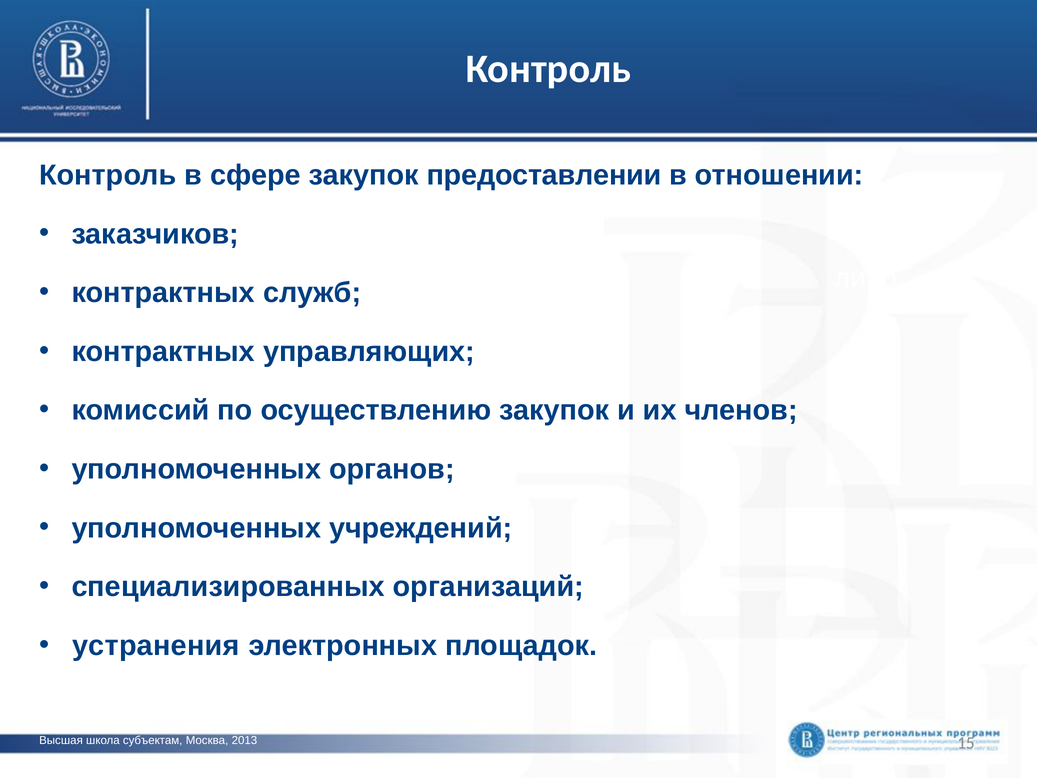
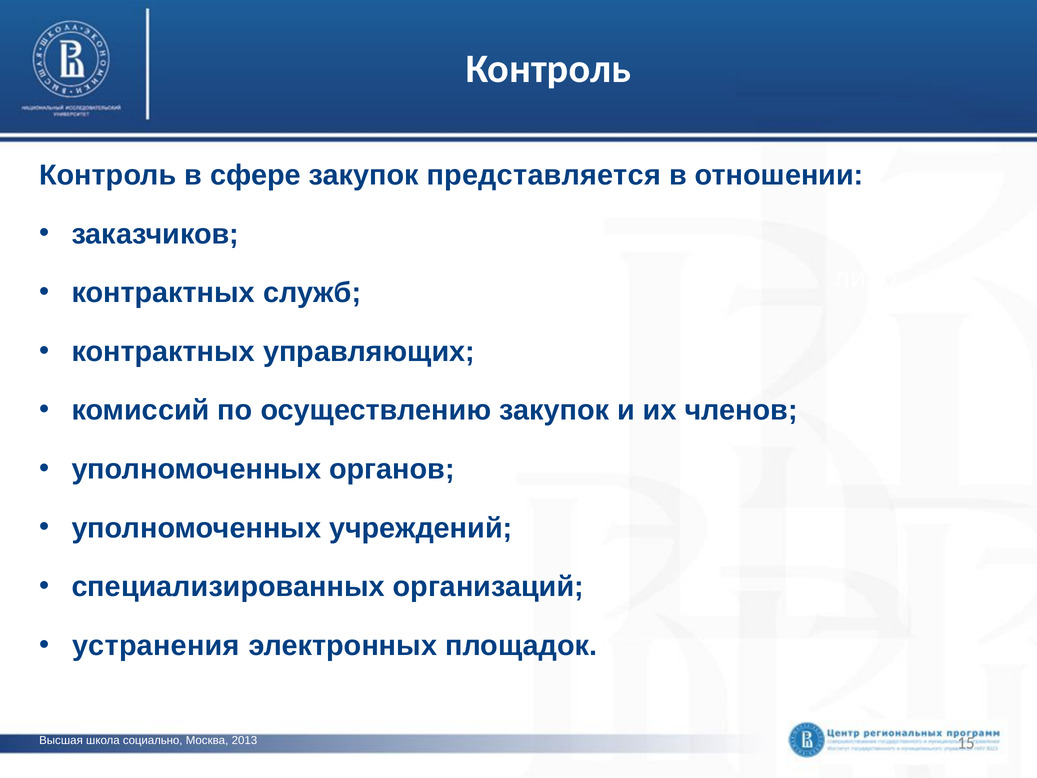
предоставлении: предоставлении -> представляется
субъектам: субъектам -> социально
